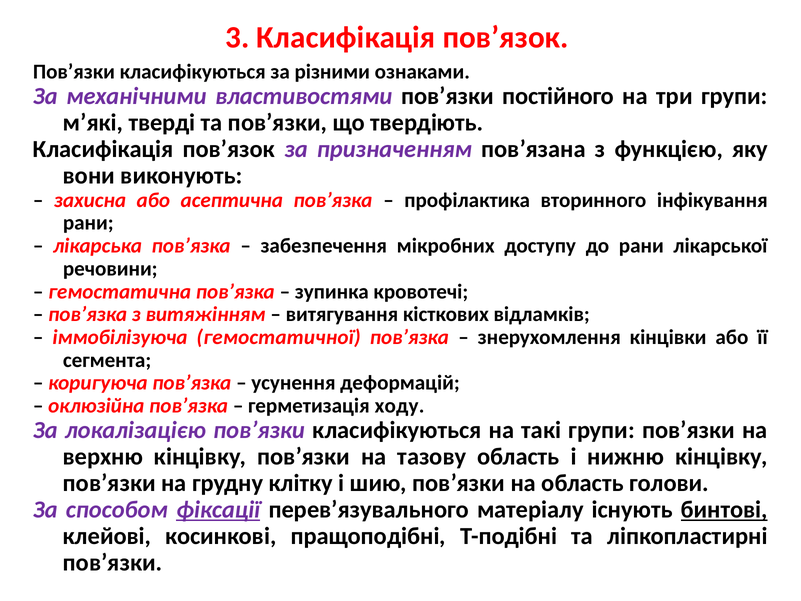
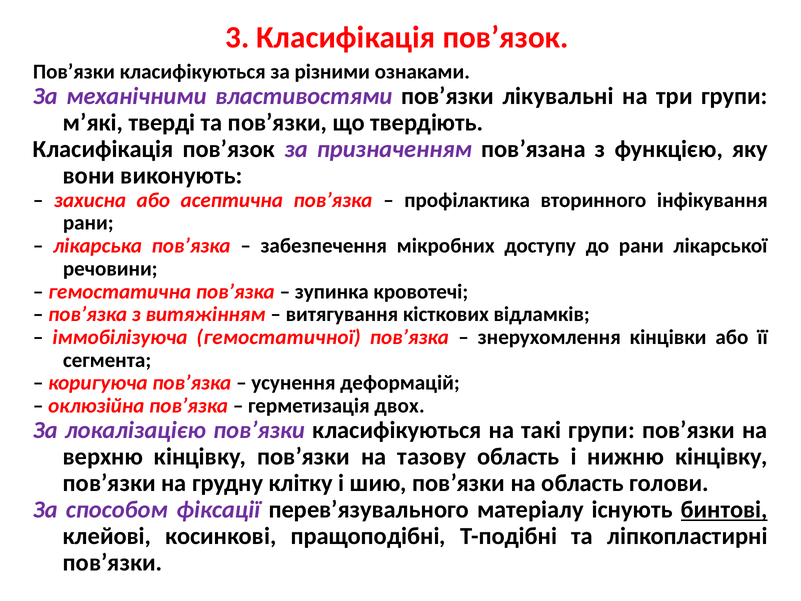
постійного: постійного -> лікувальні
ходу: ходу -> двох
фіксації underline: present -> none
